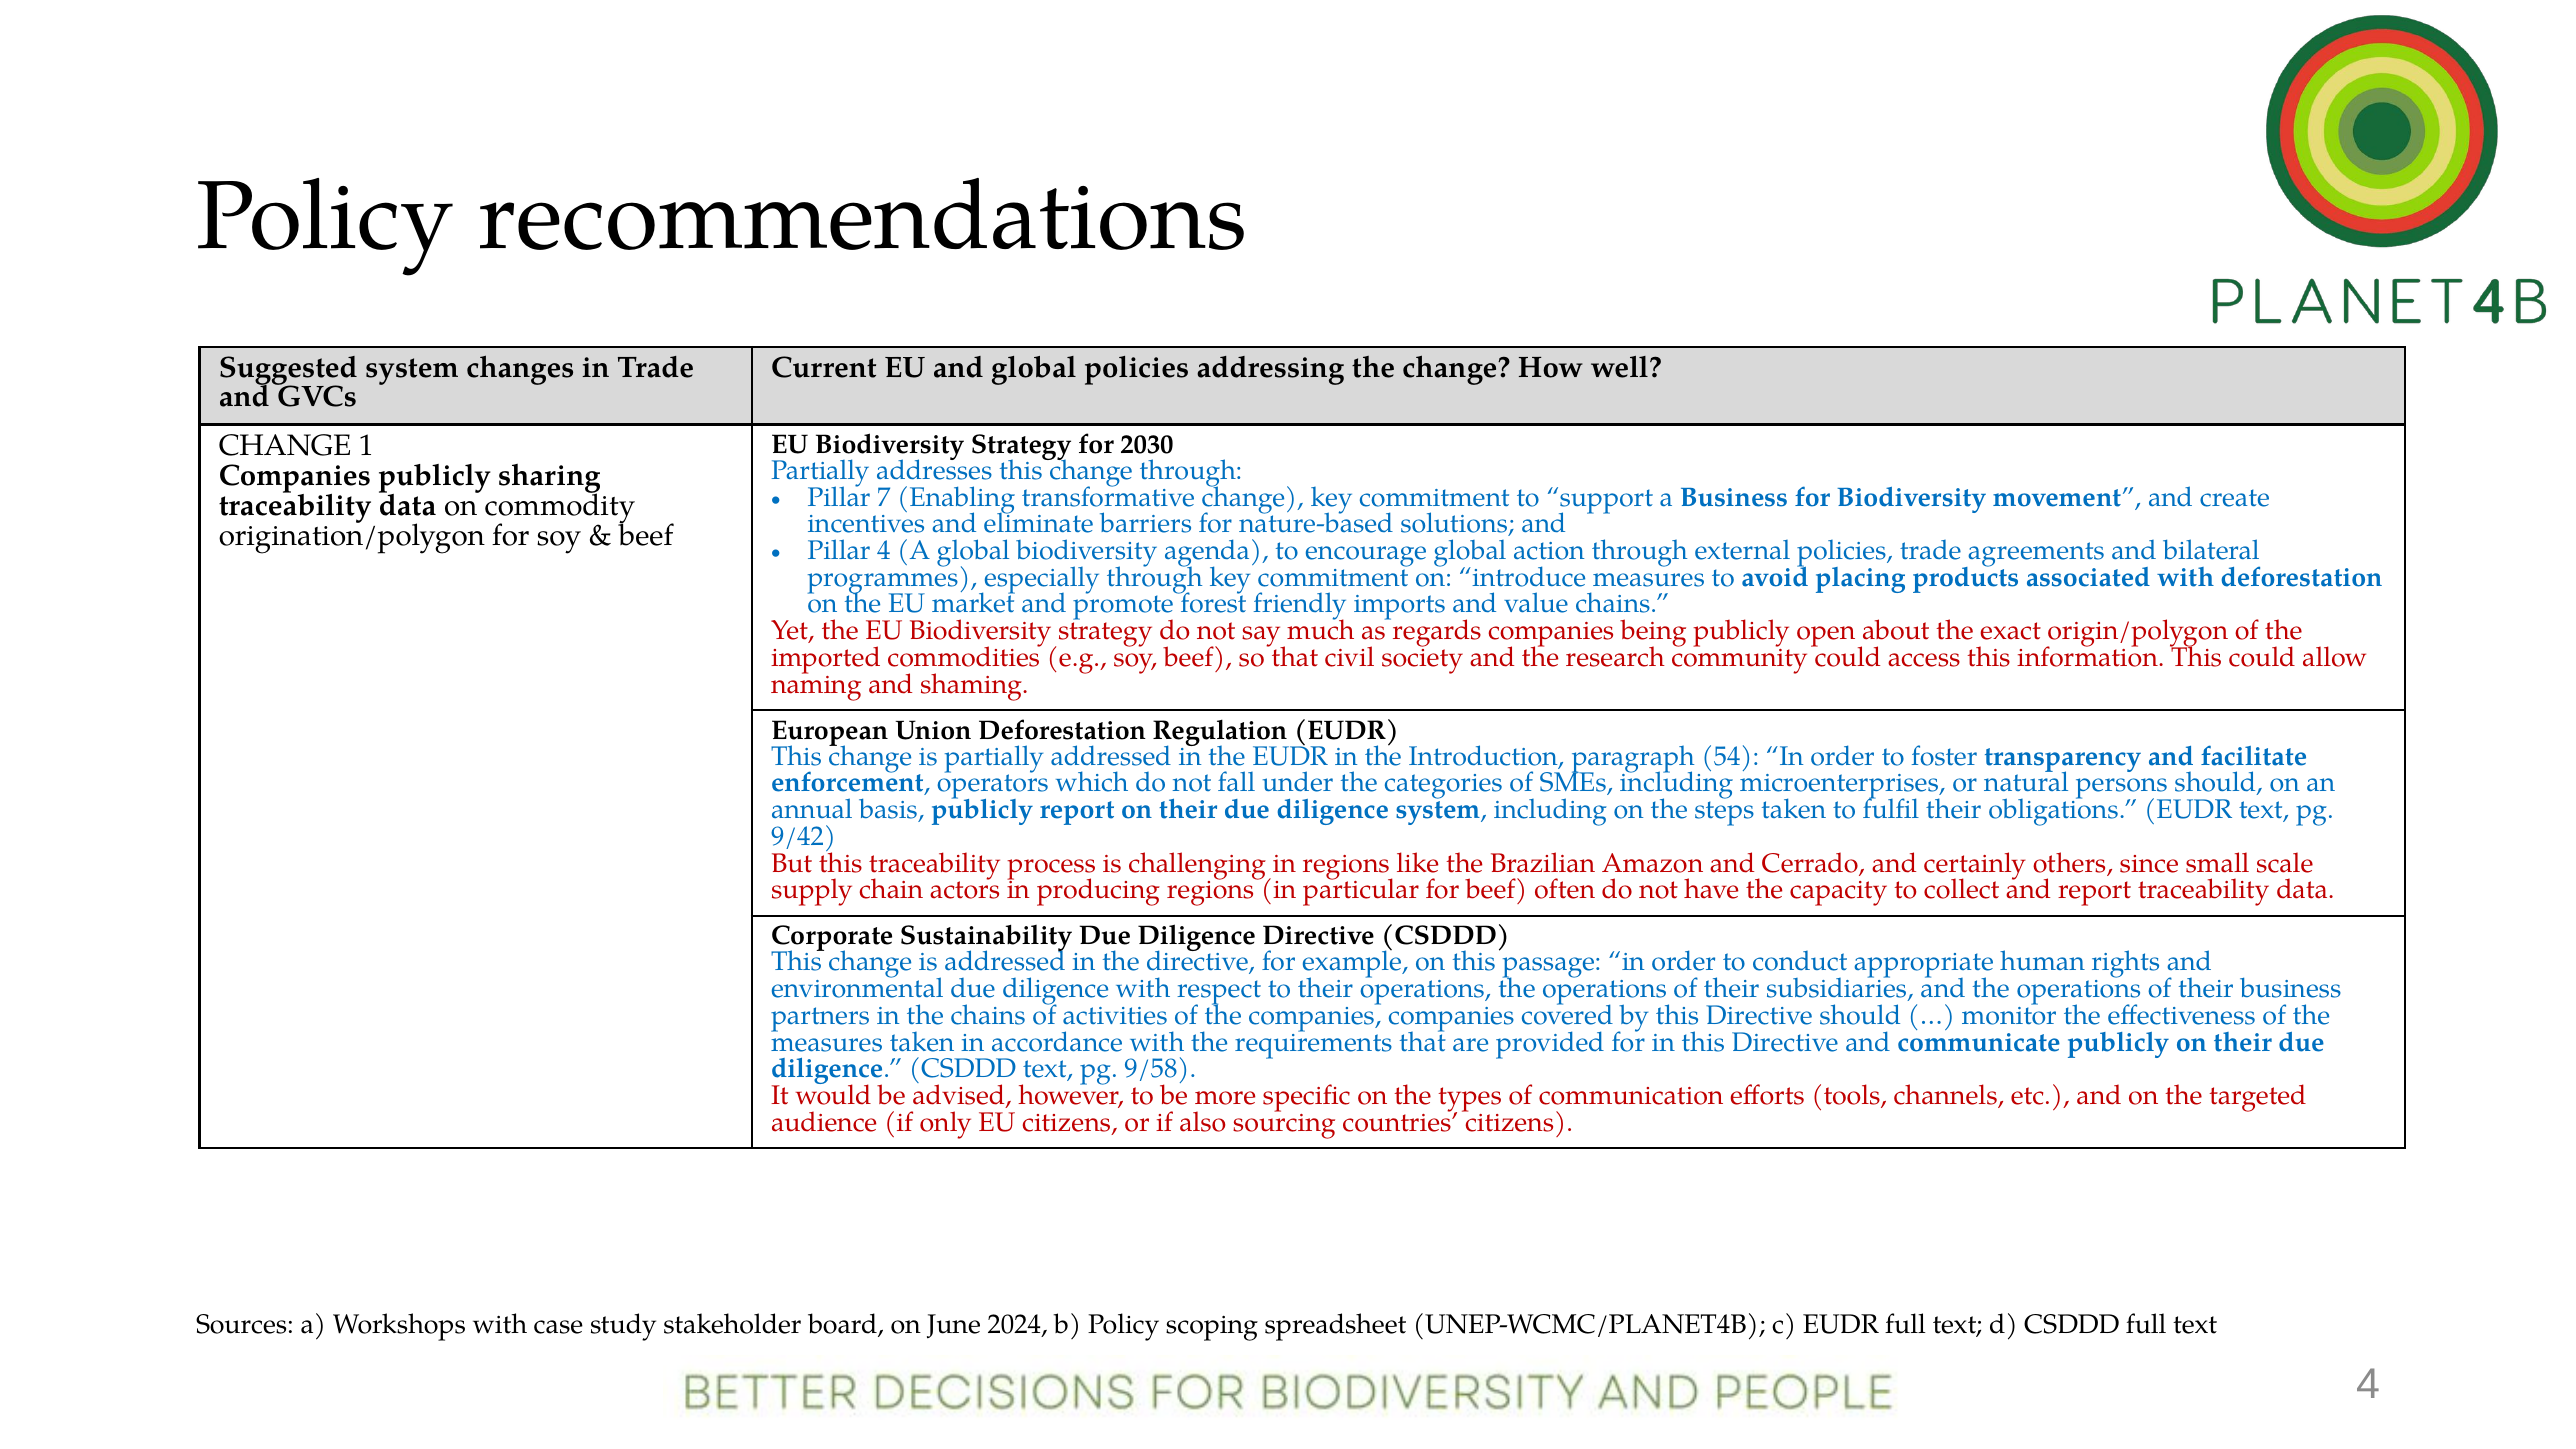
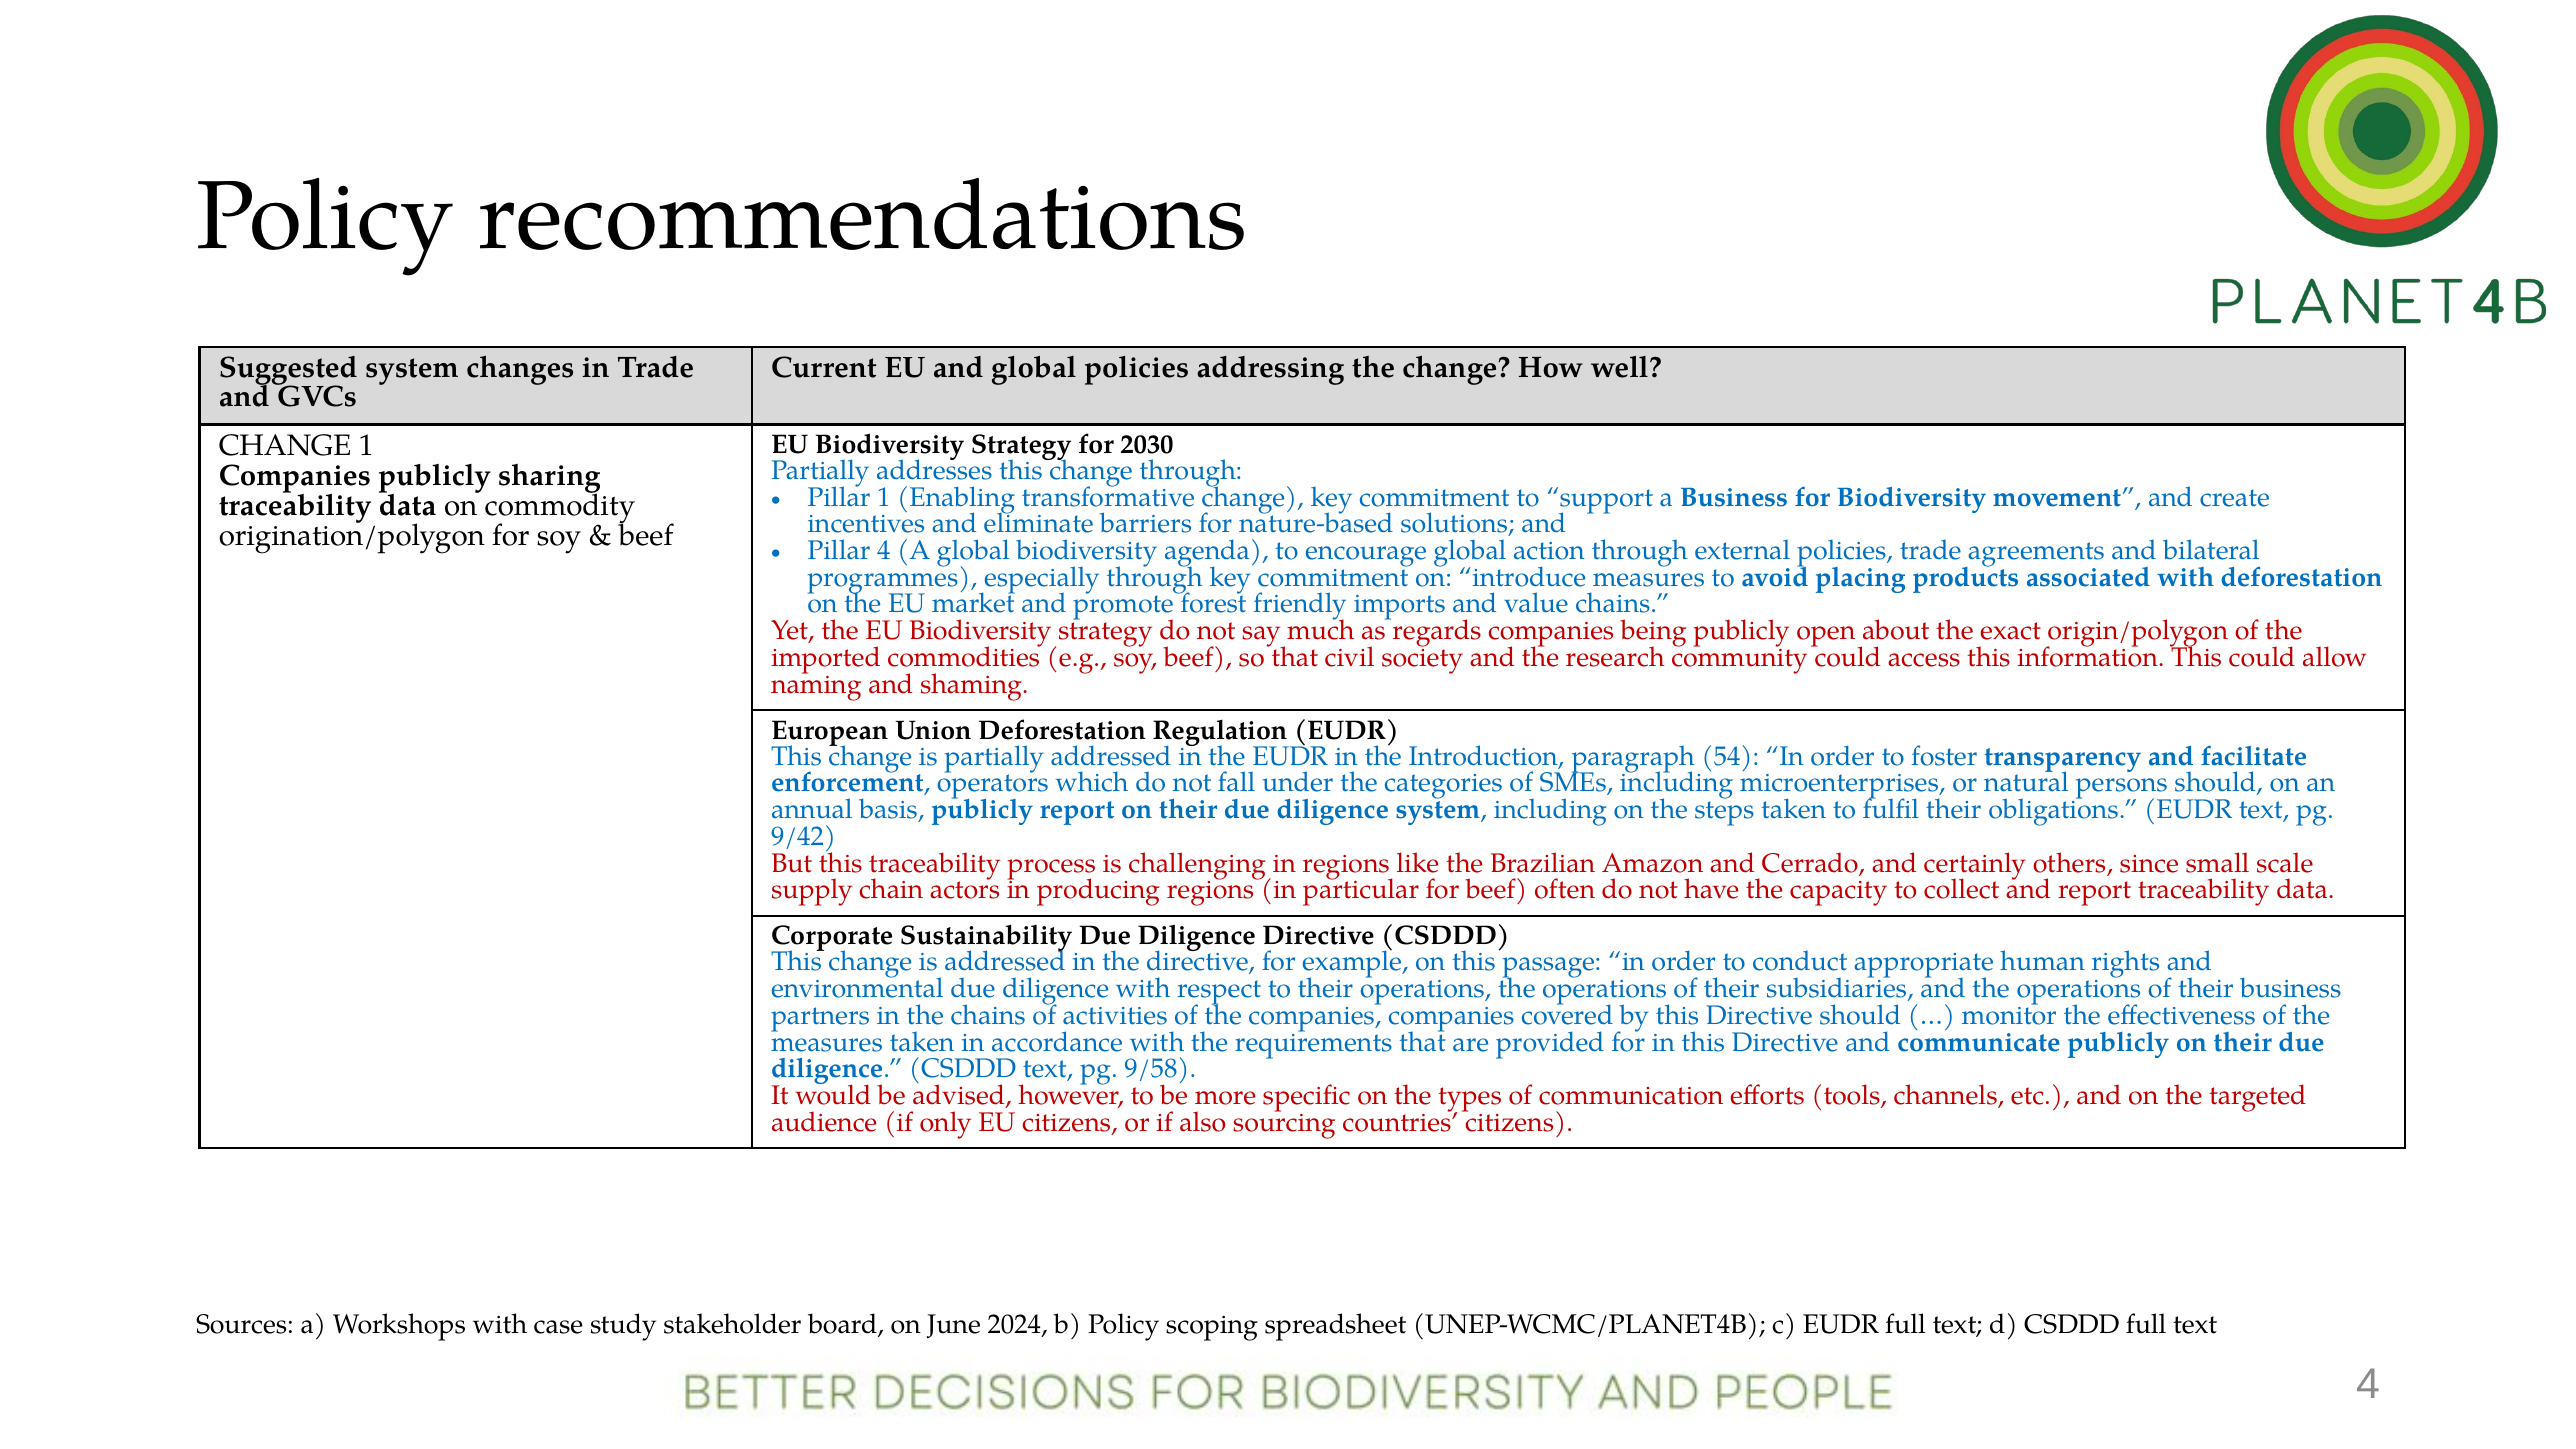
Pillar 7: 7 -> 1
